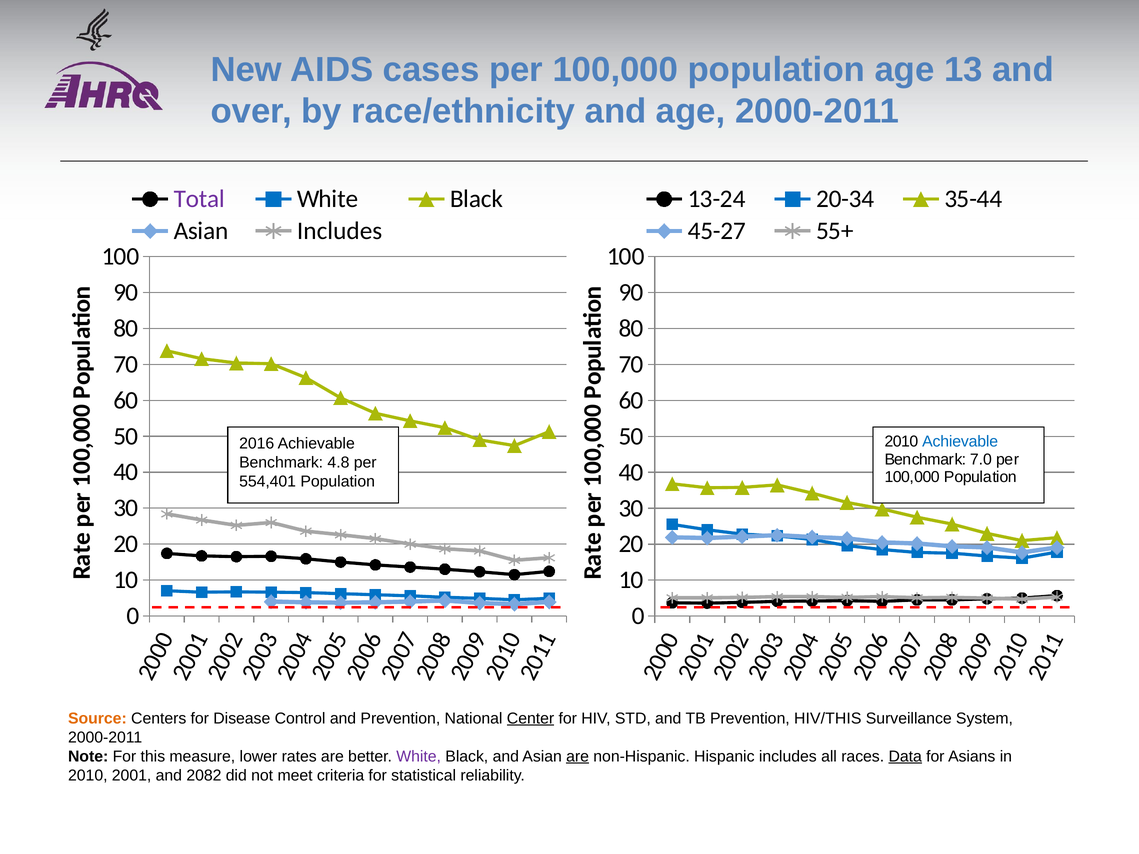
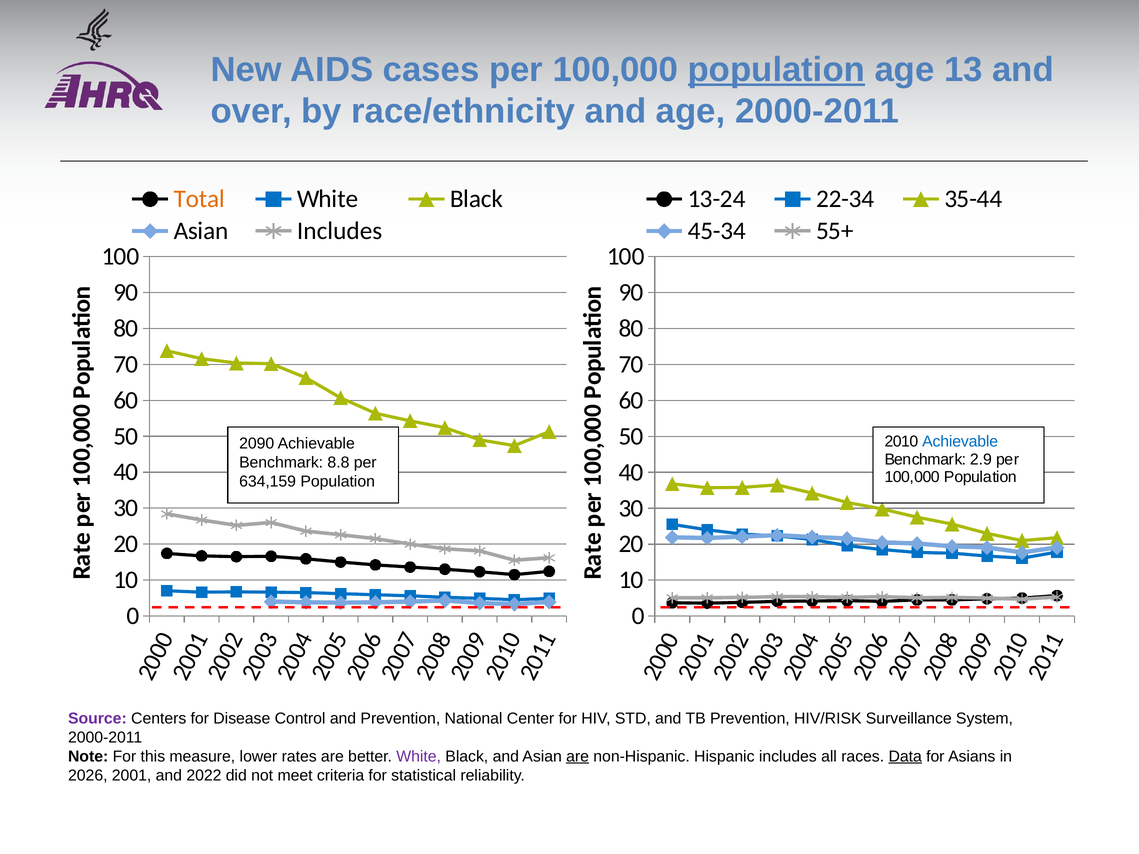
population at (776, 70) underline: none -> present
Total colour: purple -> orange
20-34: 20-34 -> 22-34
45-27: 45-27 -> 45-34
2016: 2016 -> 2090
7.0: 7.0 -> 2.9
4.8: 4.8 -> 8.8
554,401: 554,401 -> 634,159
Source colour: orange -> purple
Center underline: present -> none
HIV/THIS: HIV/THIS -> HIV/RISK
2010 at (88, 776): 2010 -> 2026
2082: 2082 -> 2022
